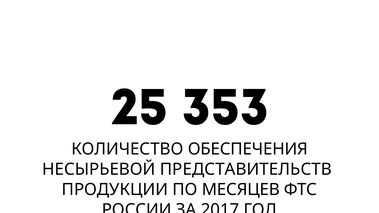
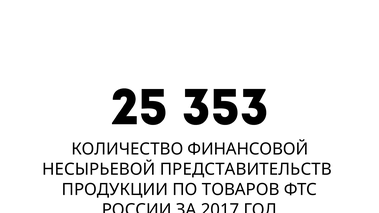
ОБЕСПЕЧЕНИЯ: ОБЕСПЕЧЕНИЯ -> ФИНАНСОВОЙ
МЕСЯЦЕВ: МЕСЯЦЕВ -> ТОВАРОВ
